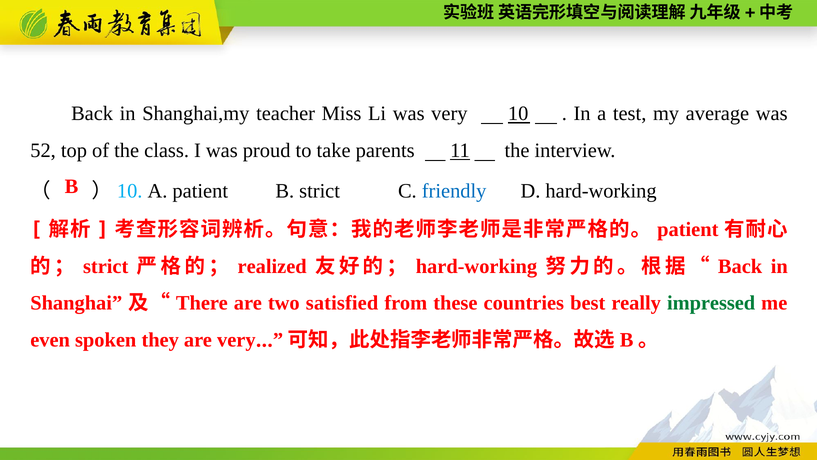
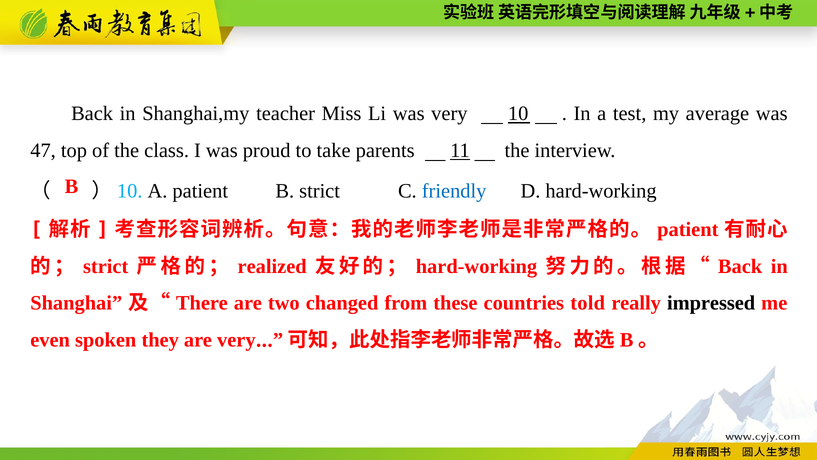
52: 52 -> 47
satisfied: satisfied -> changed
best: best -> told
impressed colour: green -> black
